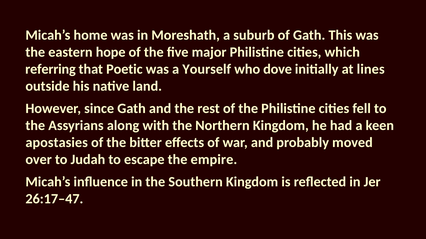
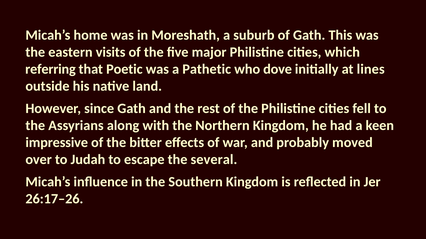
hope: hope -> visits
Yourself: Yourself -> Pathetic
apostasies: apostasies -> impressive
empire: empire -> several
26:17–47: 26:17–47 -> 26:17–26
